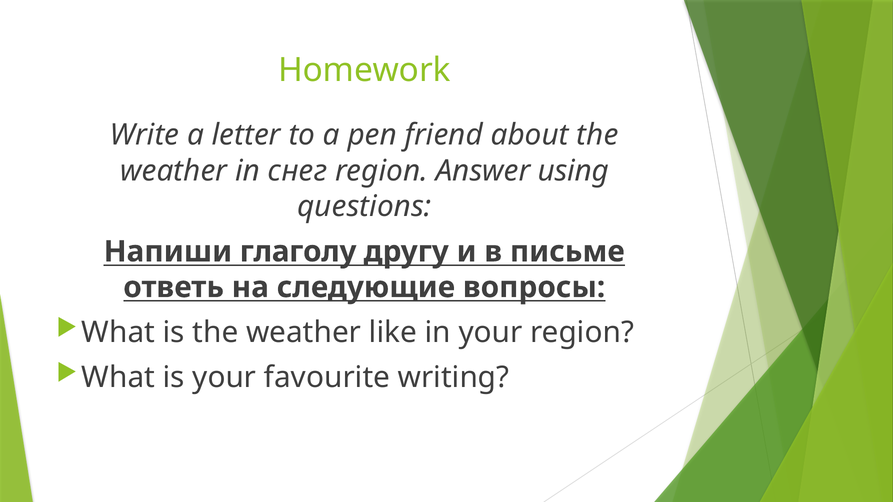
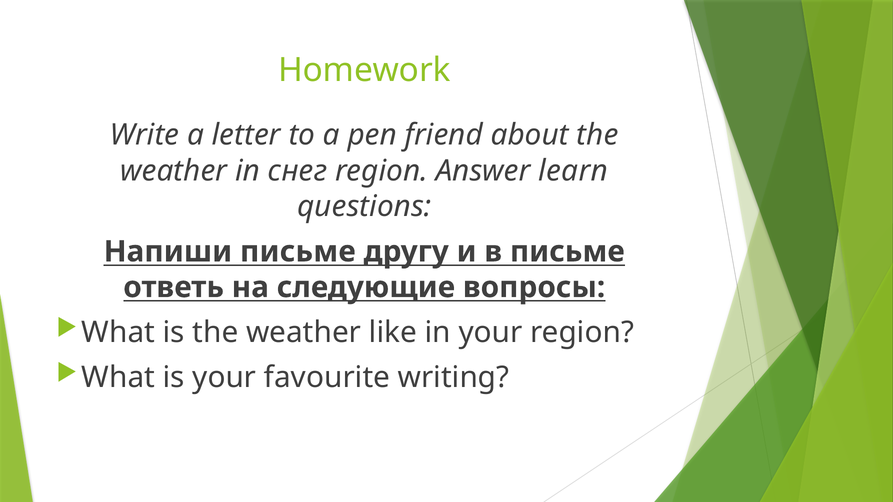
using: using -> learn
Напиши глаголу: глаголу -> письме
